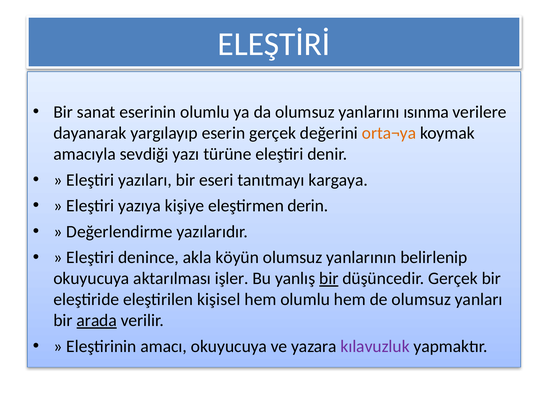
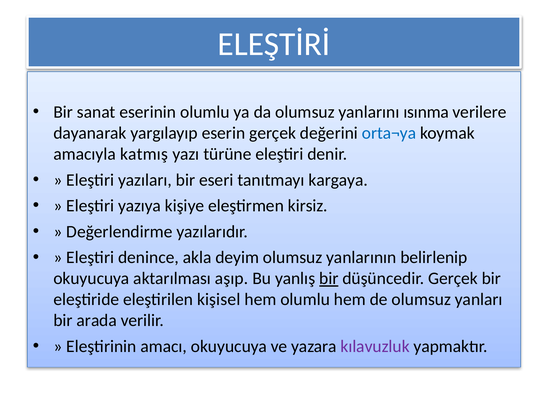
orta¬ya colour: orange -> blue
sevdiği: sevdiği -> katmış
derin: derin -> kirsiz
köyün: köyün -> deyim
işler: işler -> aşıp
arada underline: present -> none
